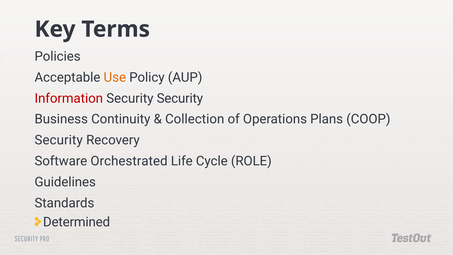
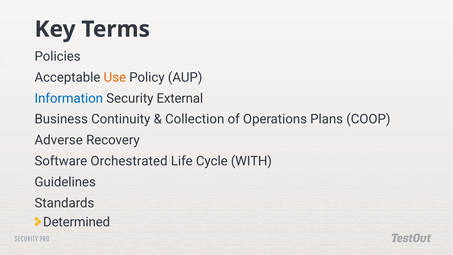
Information colour: red -> blue
Security Security: Security -> External
Security at (59, 140): Security -> Adverse
ROLE: ROLE -> WITH
